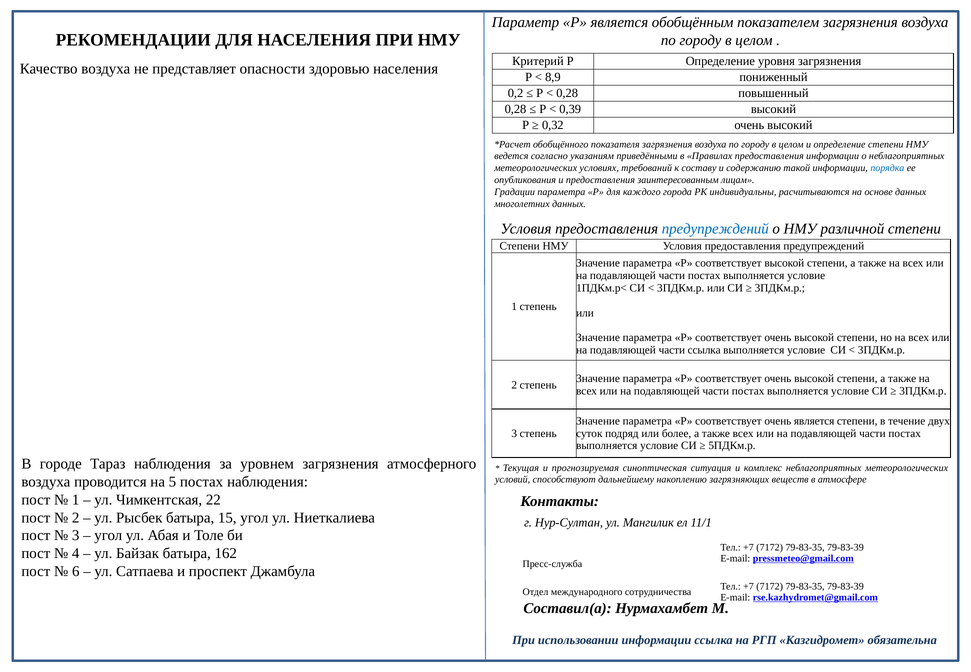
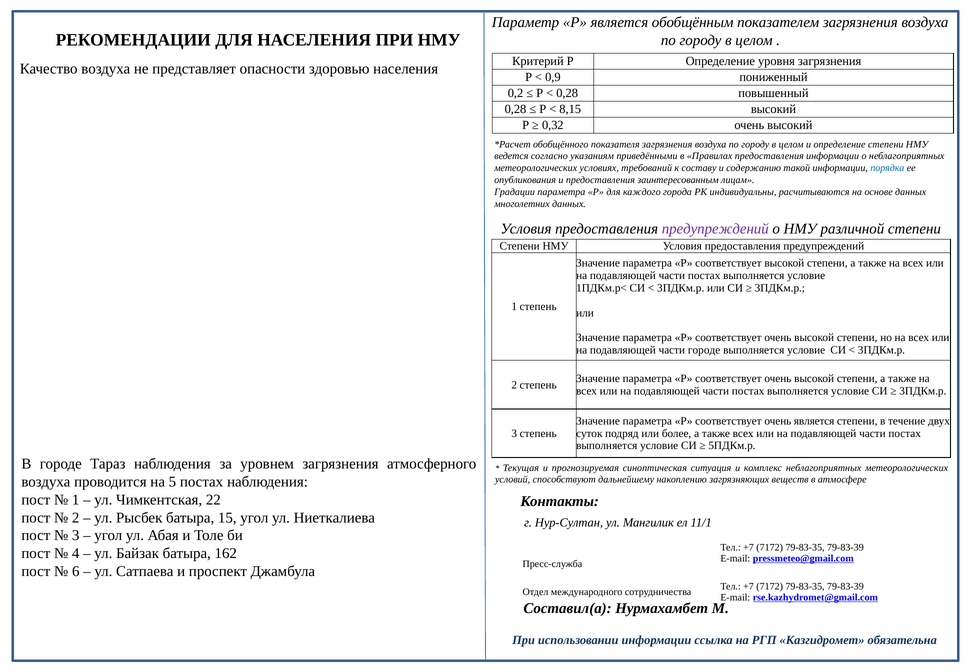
8,9: 8,9 -> 0,9
0,39: 0,39 -> 8,15
предупреждений at (715, 229) colour: blue -> purple
части ссылка: ссылка -> городе
